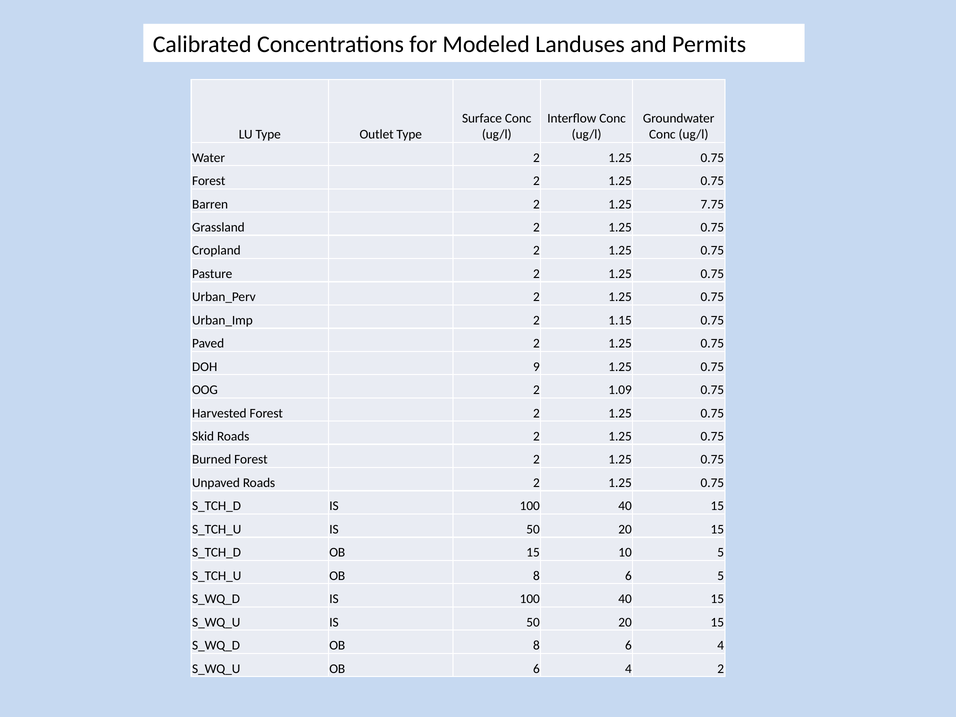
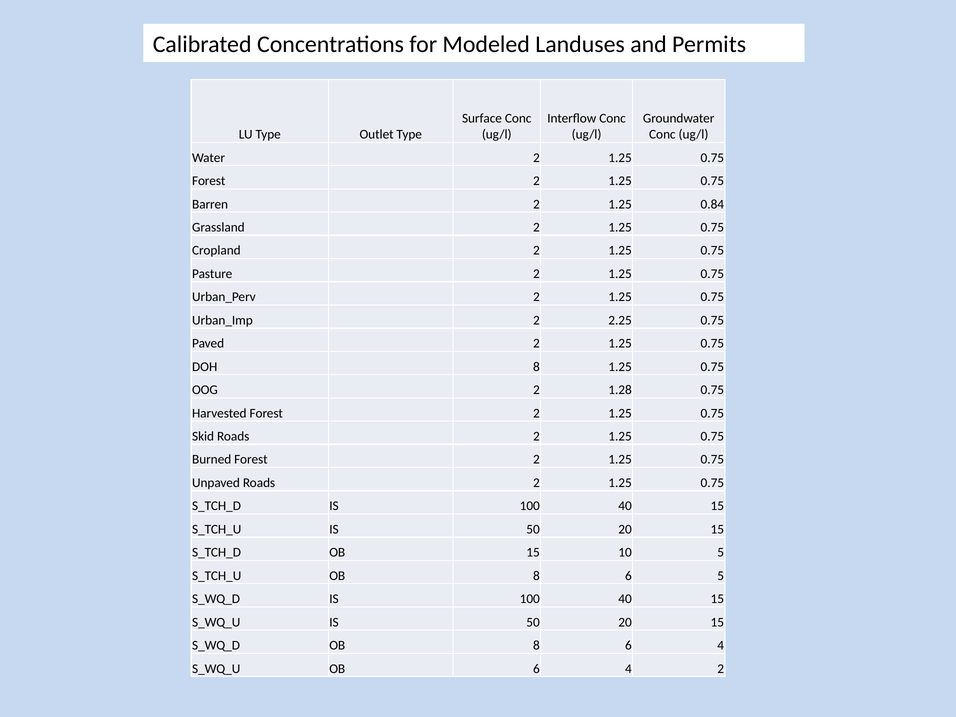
7.75: 7.75 -> 0.84
1.15: 1.15 -> 2.25
DOH 9: 9 -> 8
1.09: 1.09 -> 1.28
